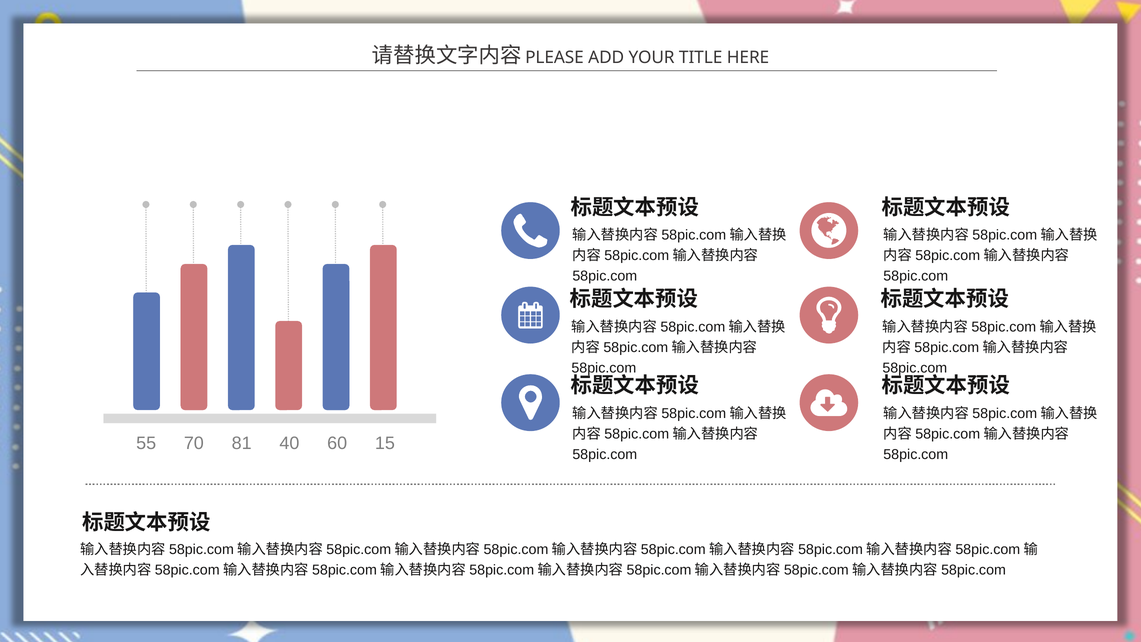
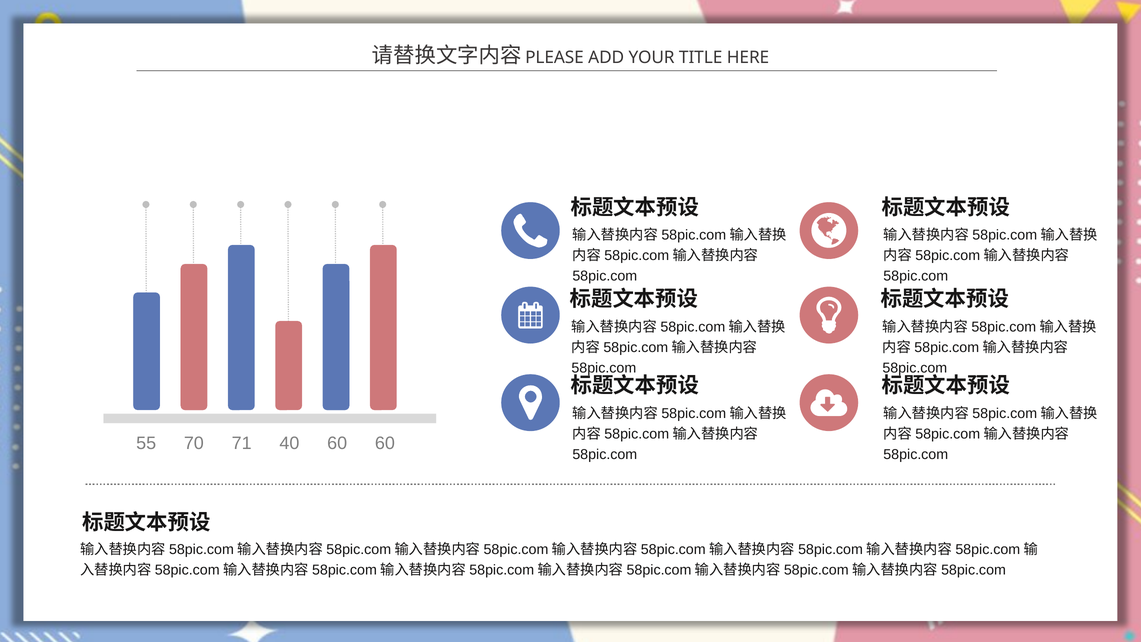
81: 81 -> 71
60 15: 15 -> 60
